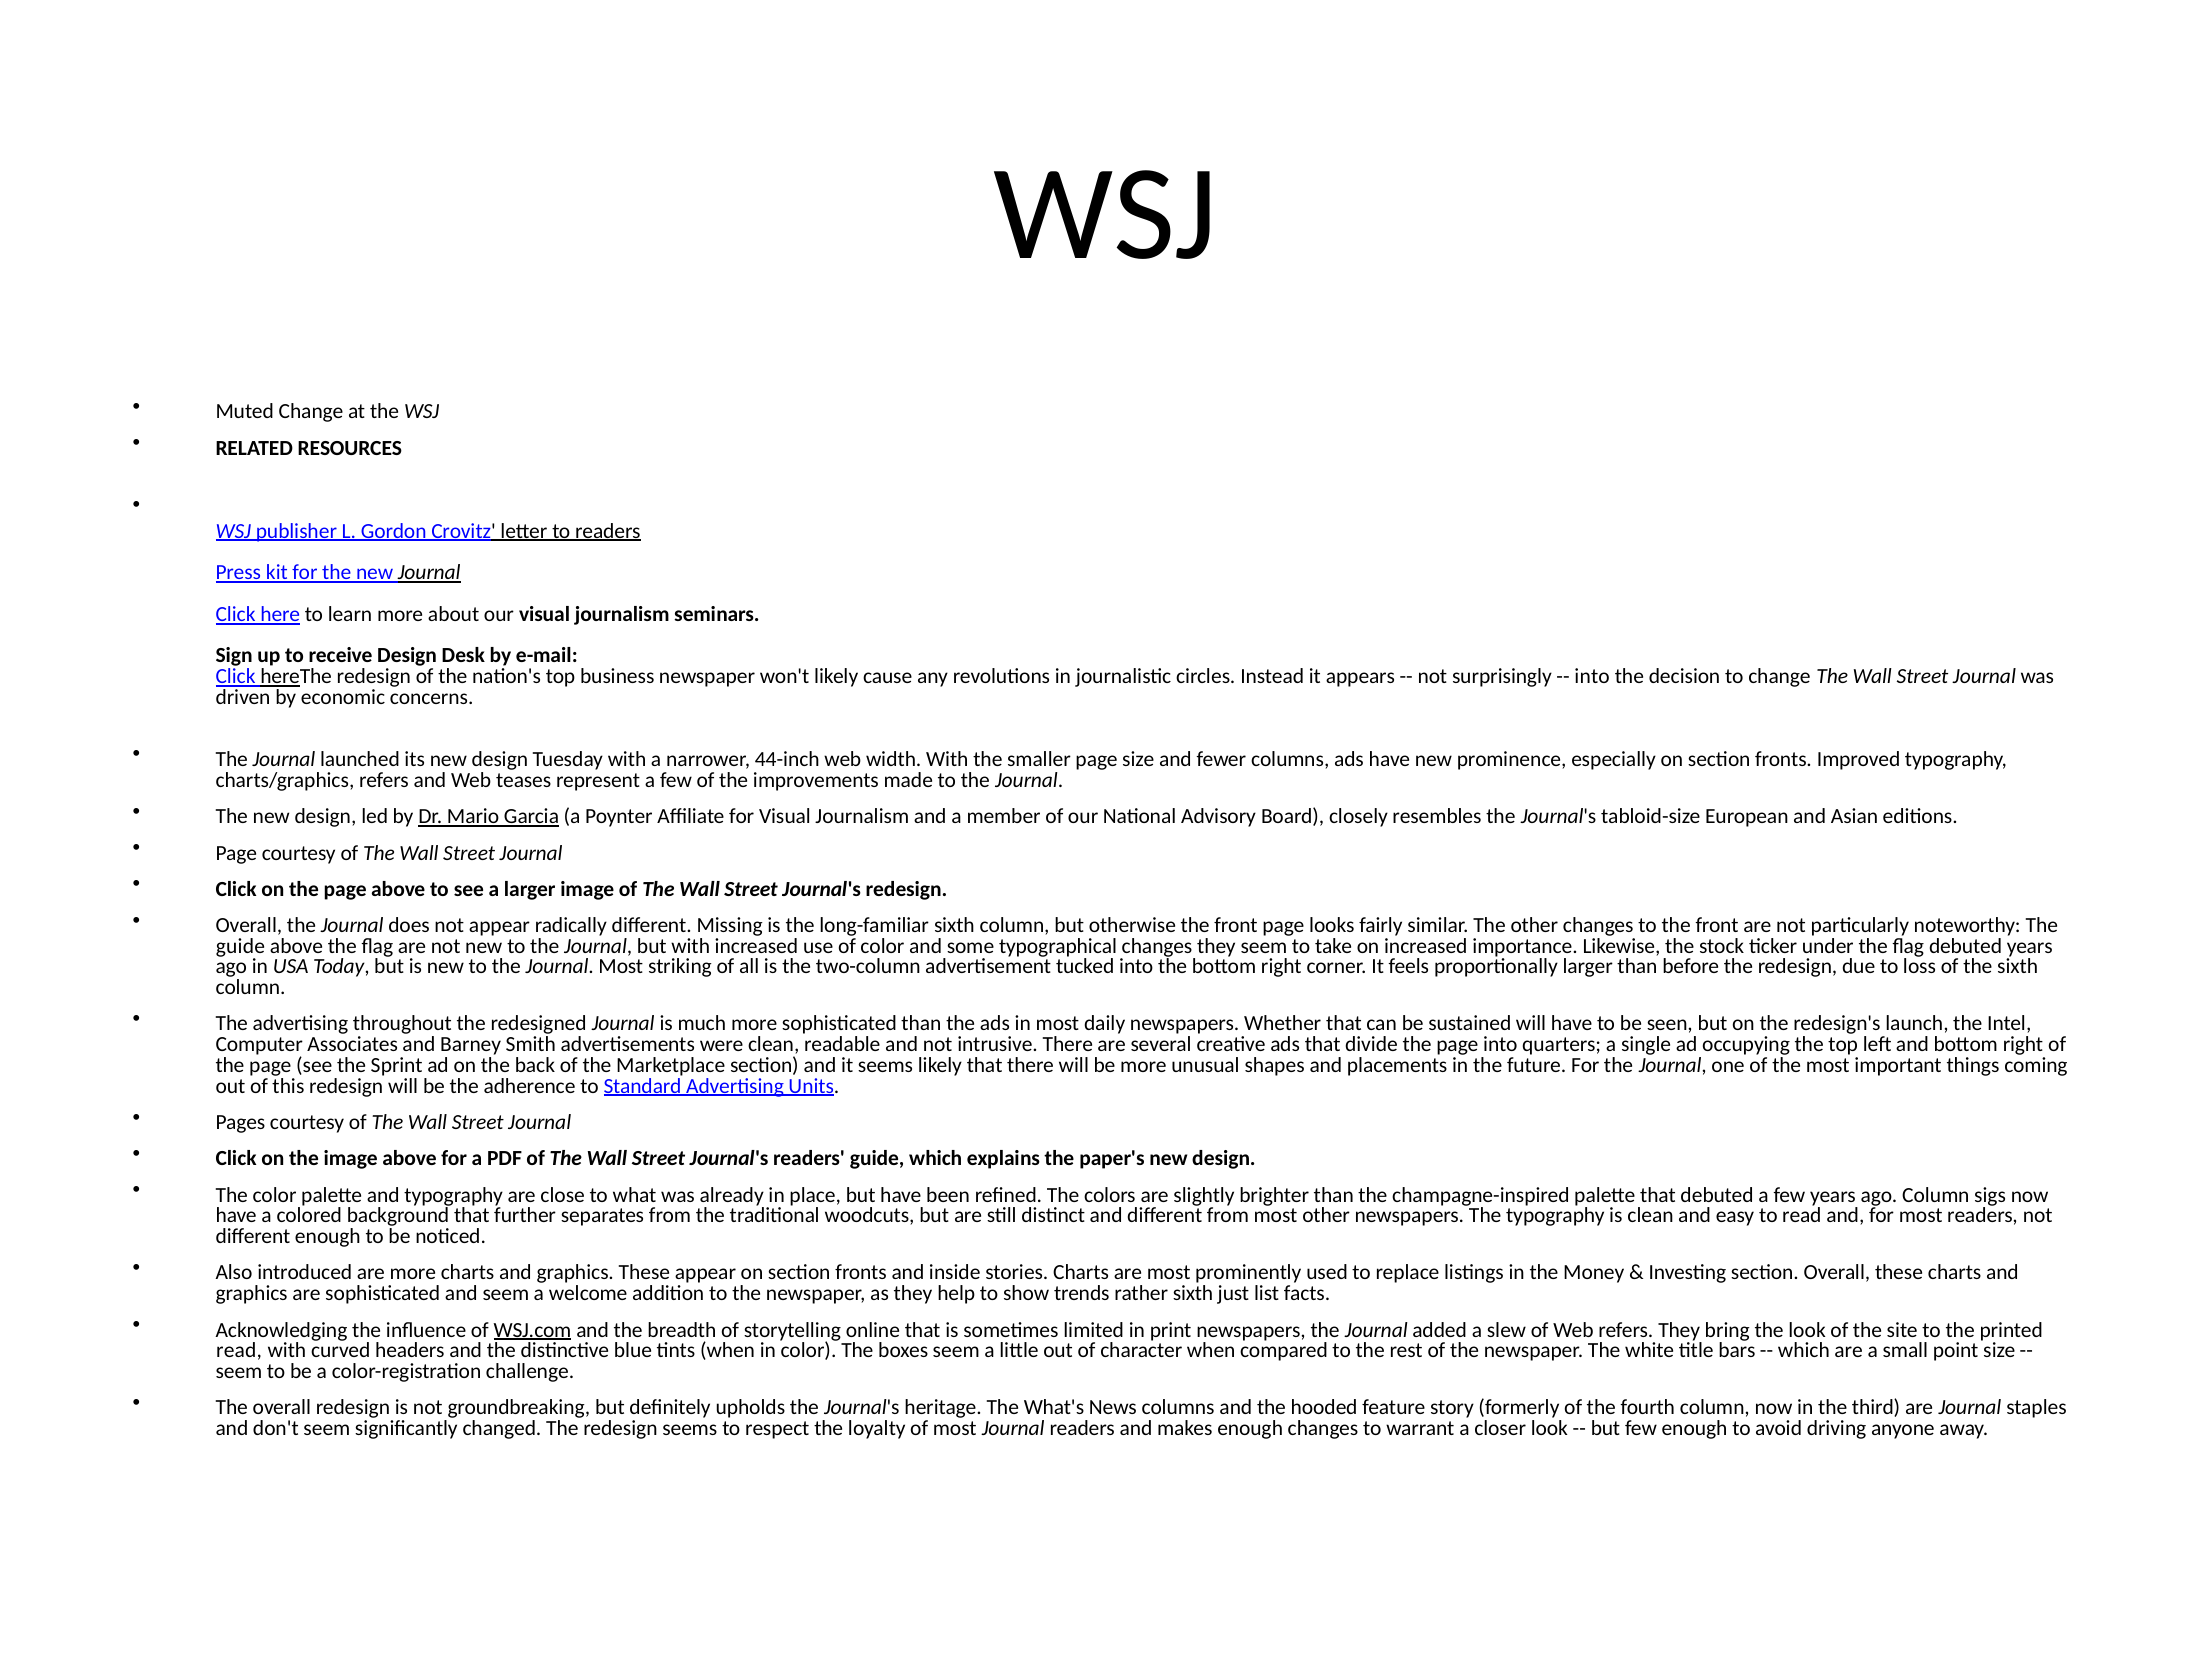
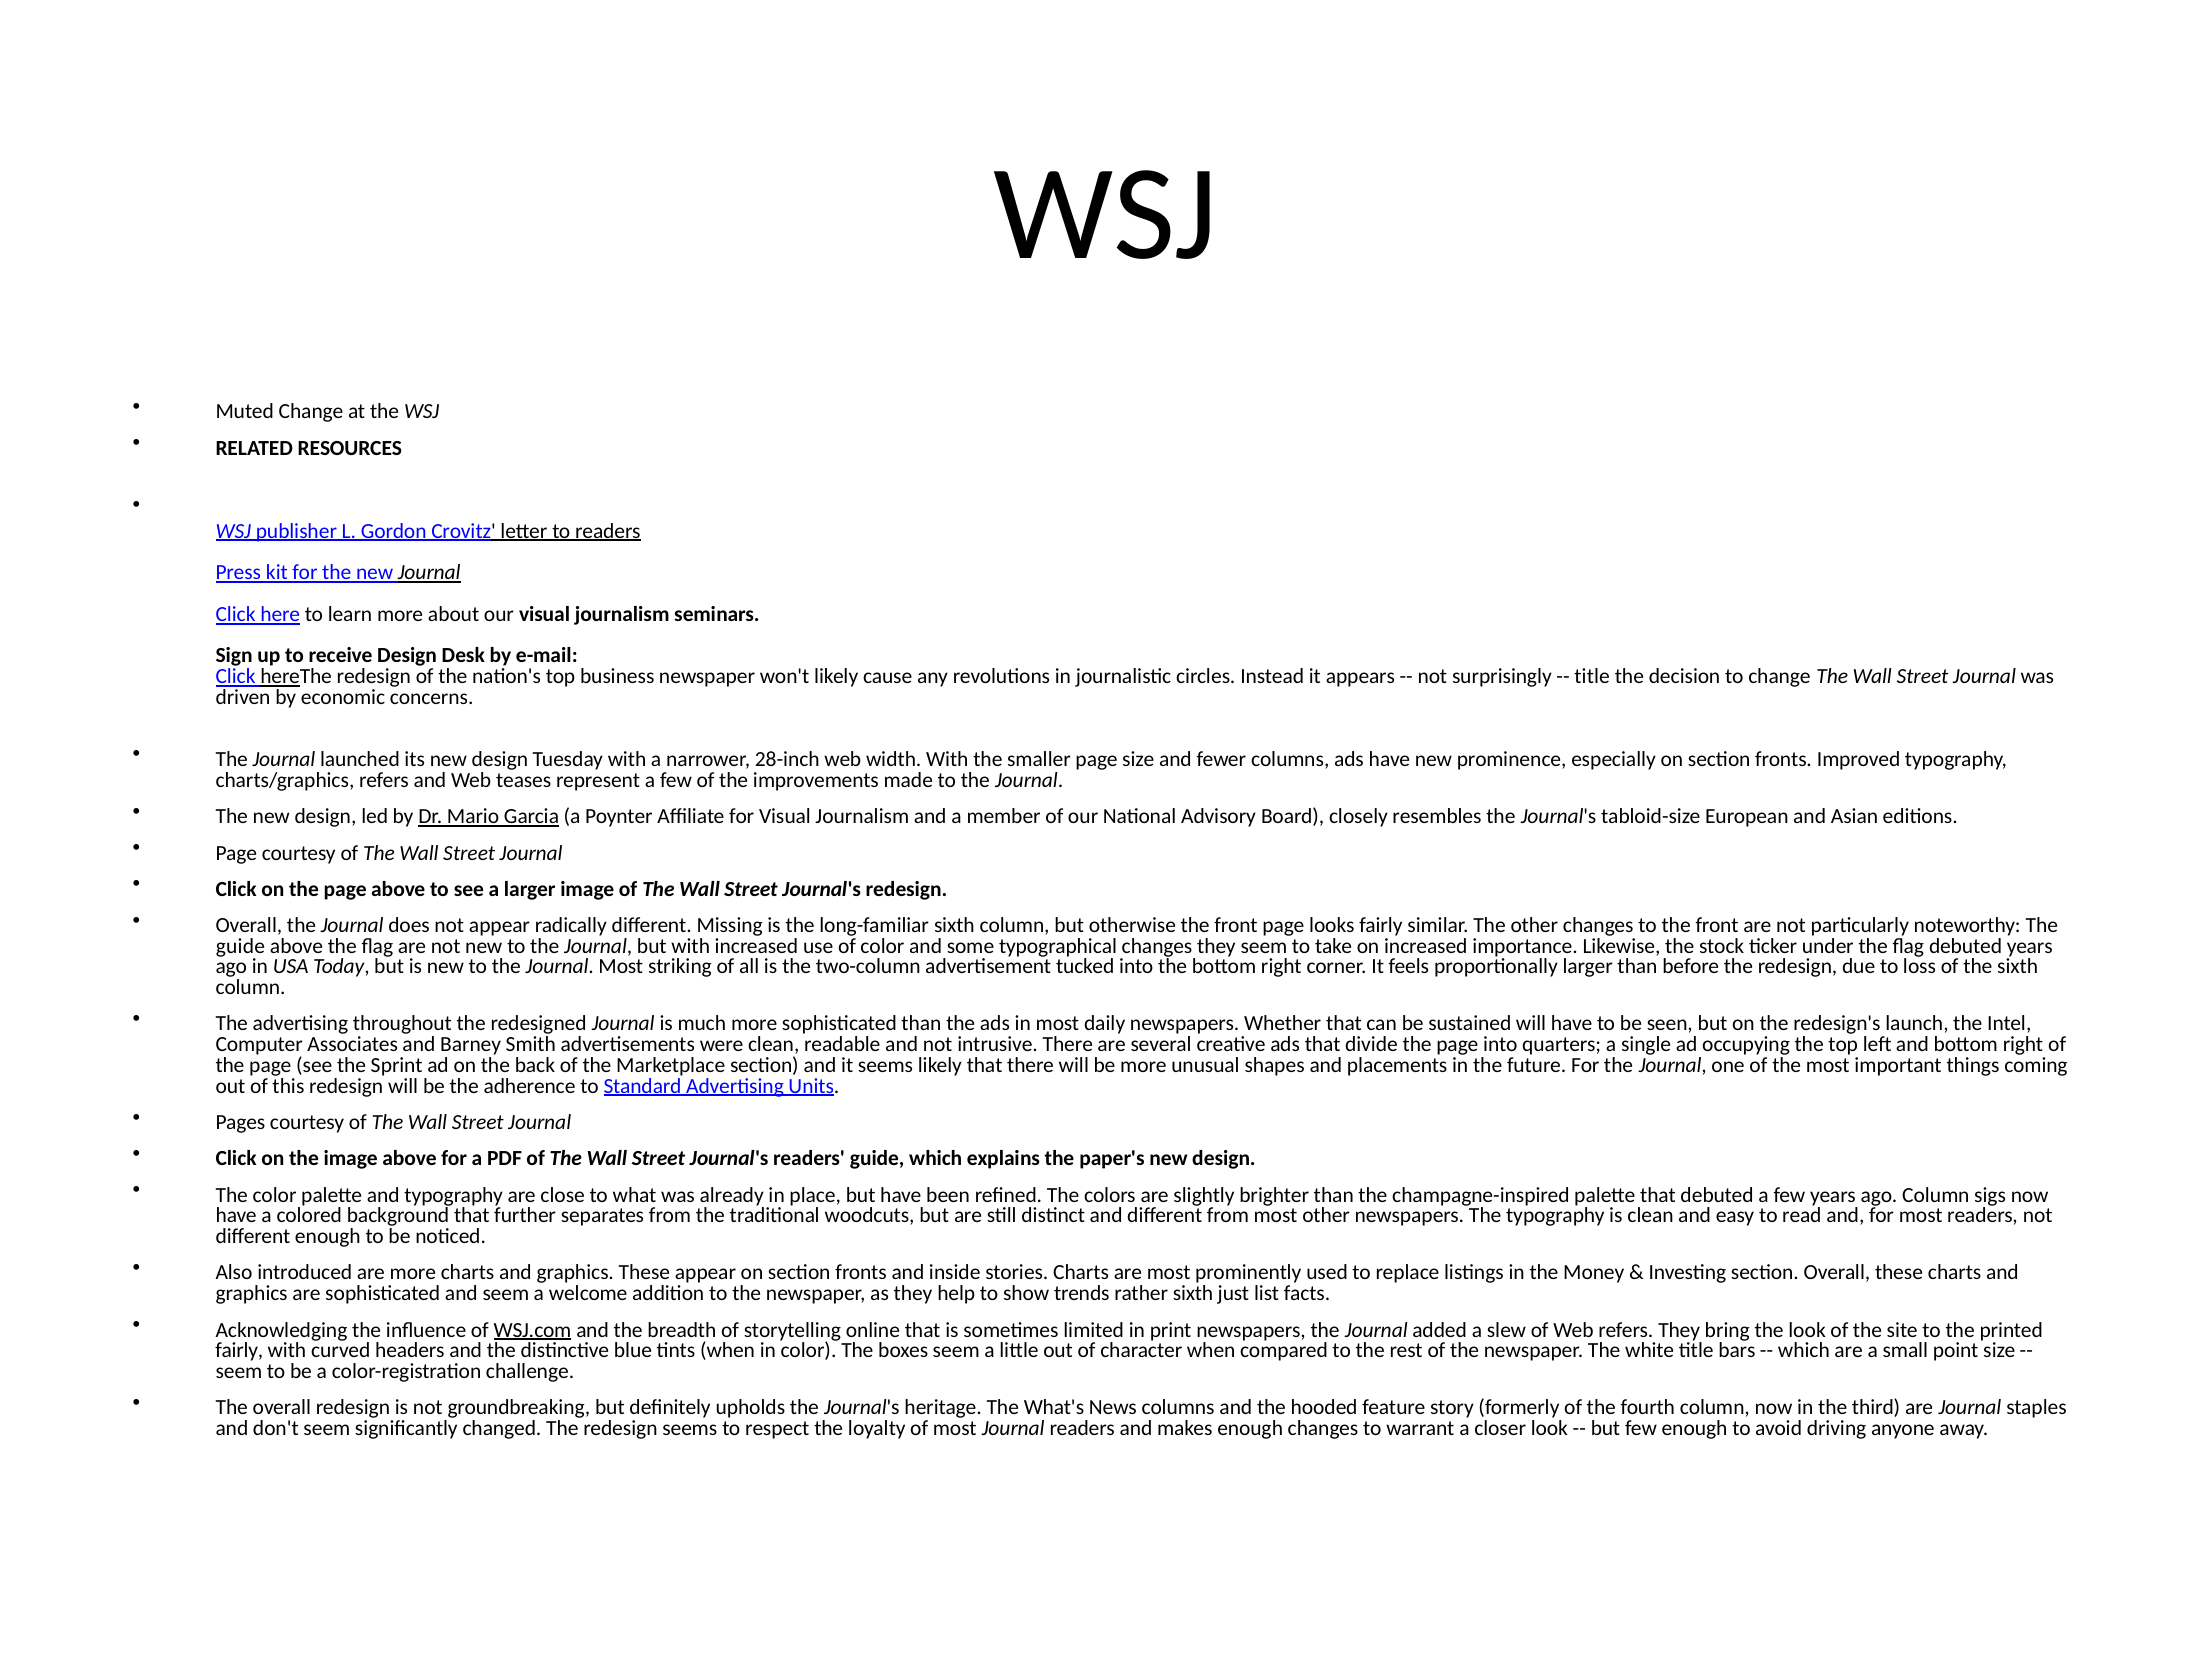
into at (1592, 677): into -> title
44-inch: 44-inch -> 28-inch
read at (239, 1351): read -> fairly
